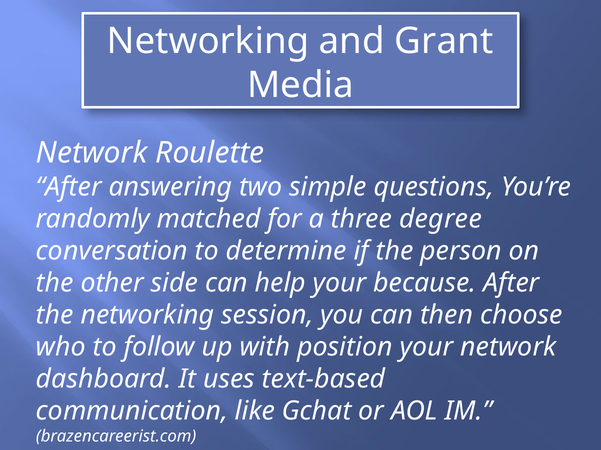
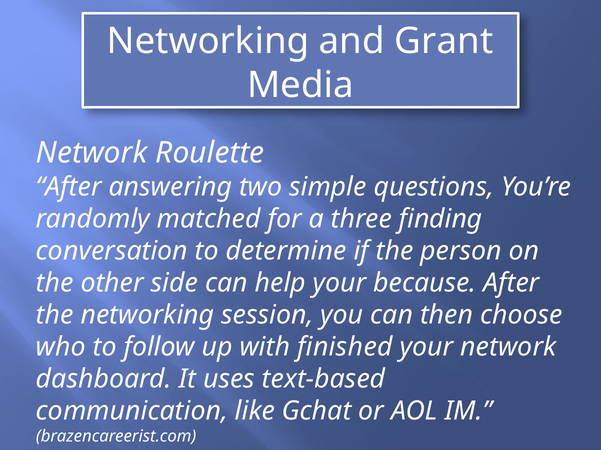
degree: degree -> finding
position: position -> finished
